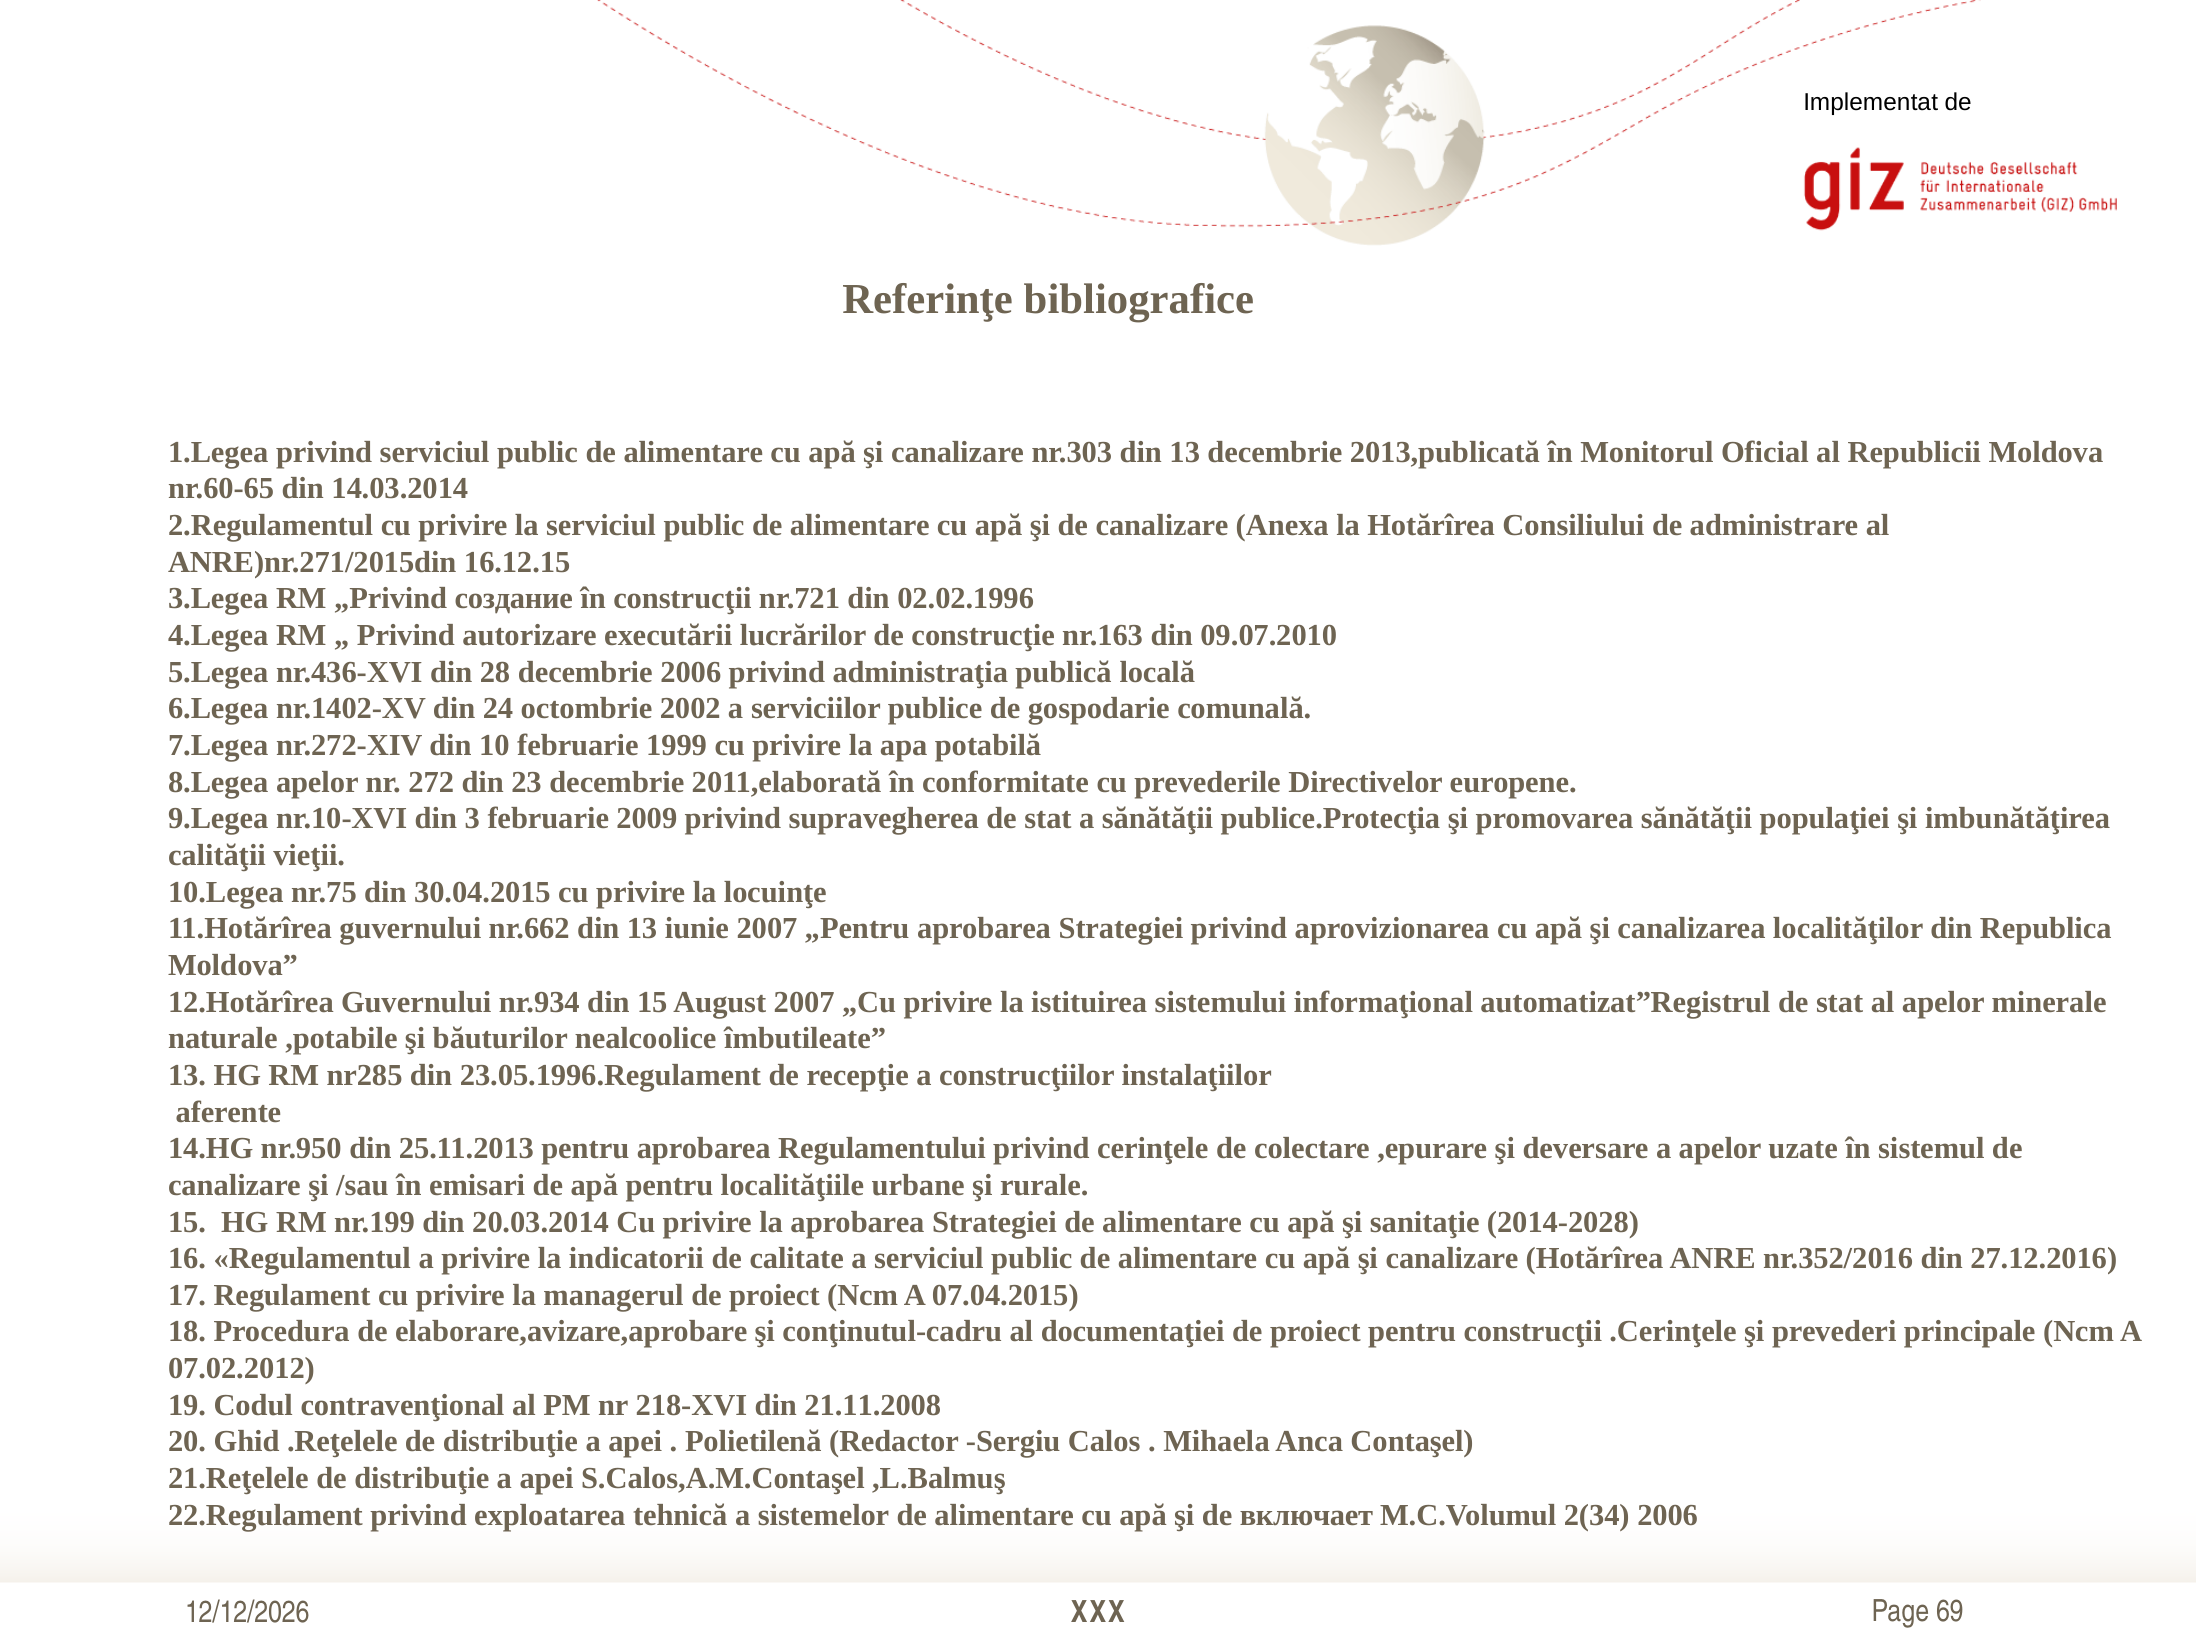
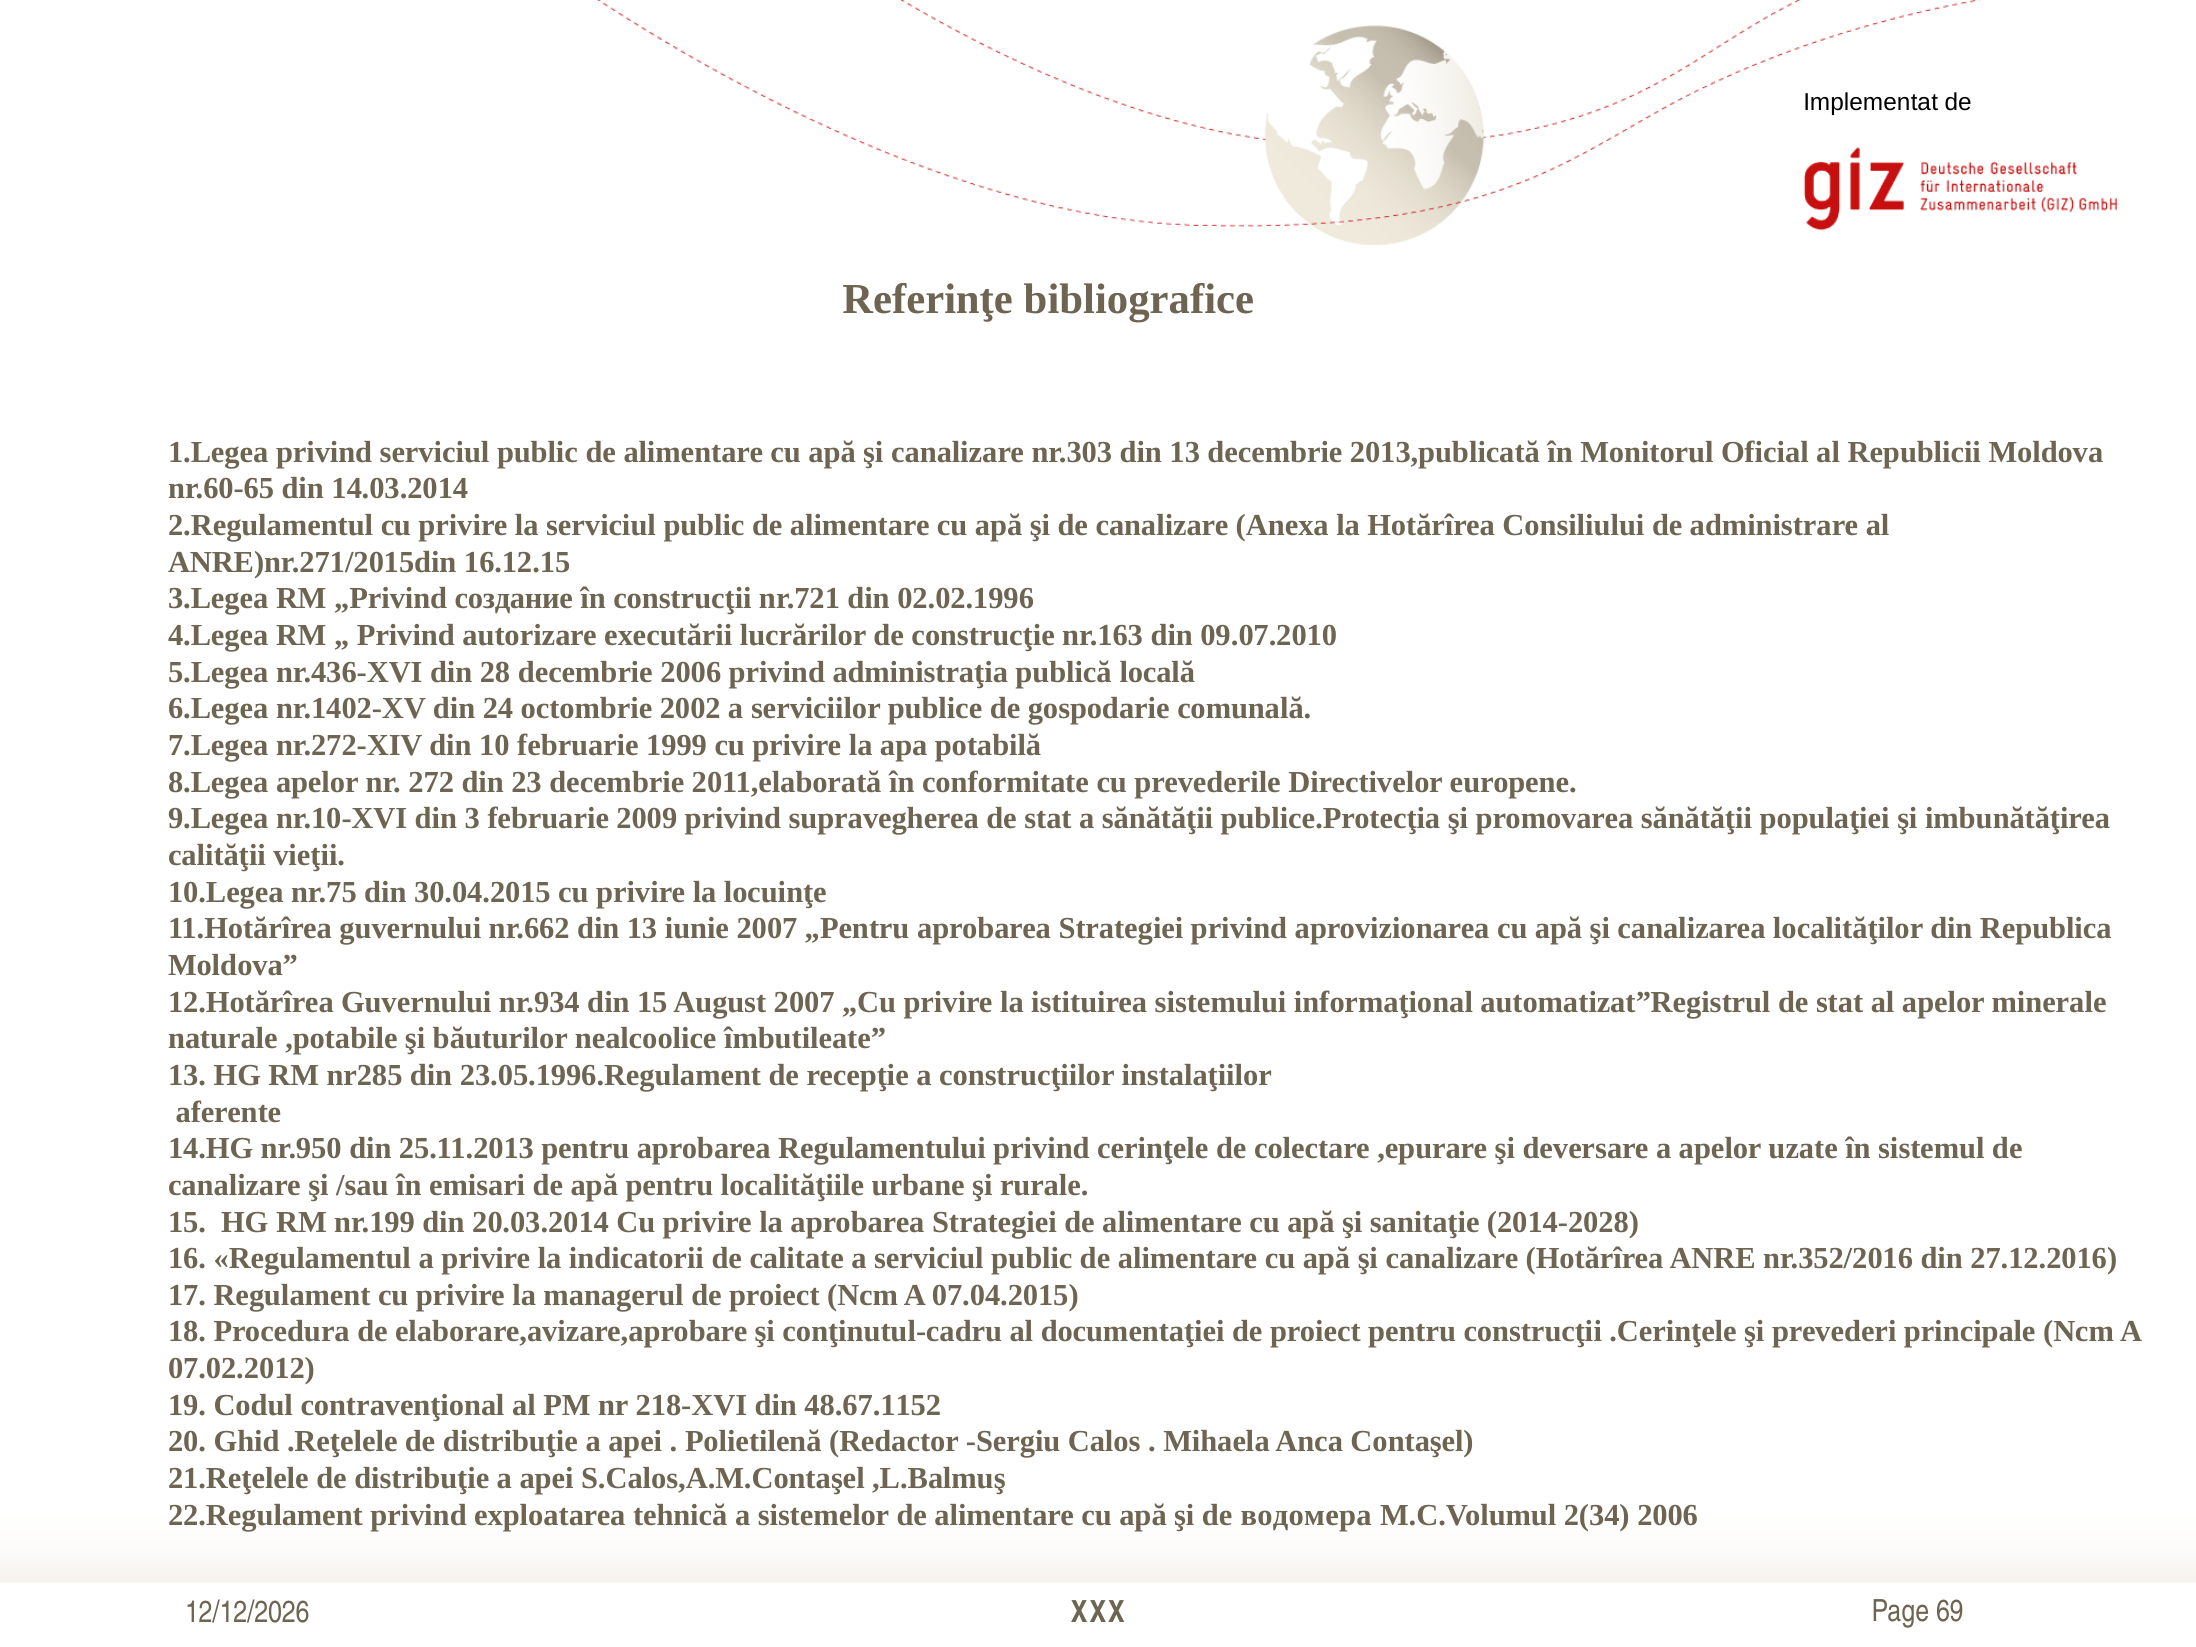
21.11.2008: 21.11.2008 -> 48.67.1152
включает: включает -> водомера
